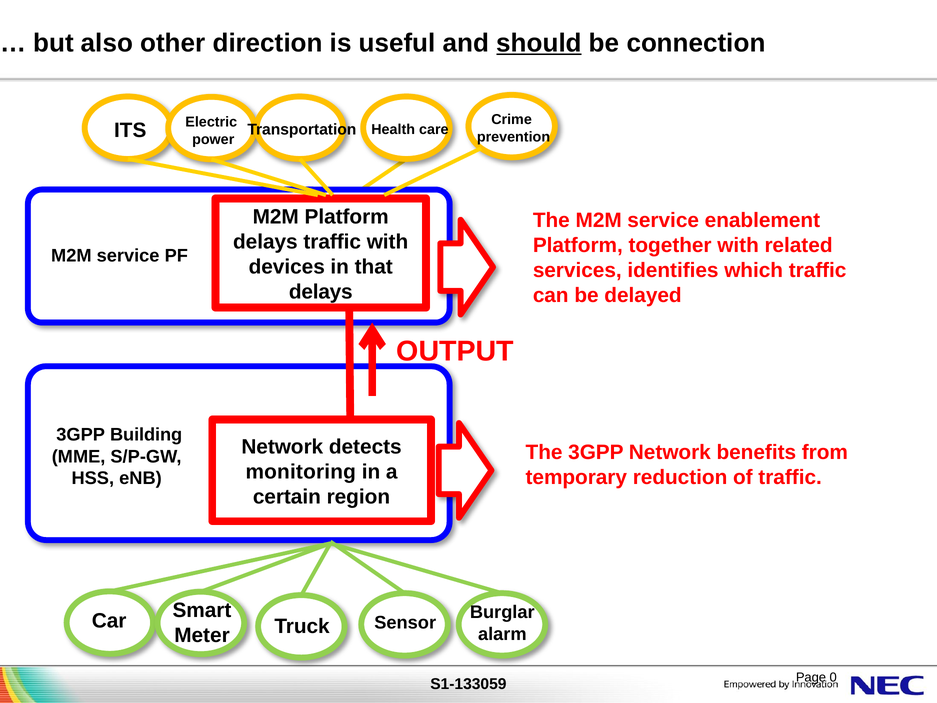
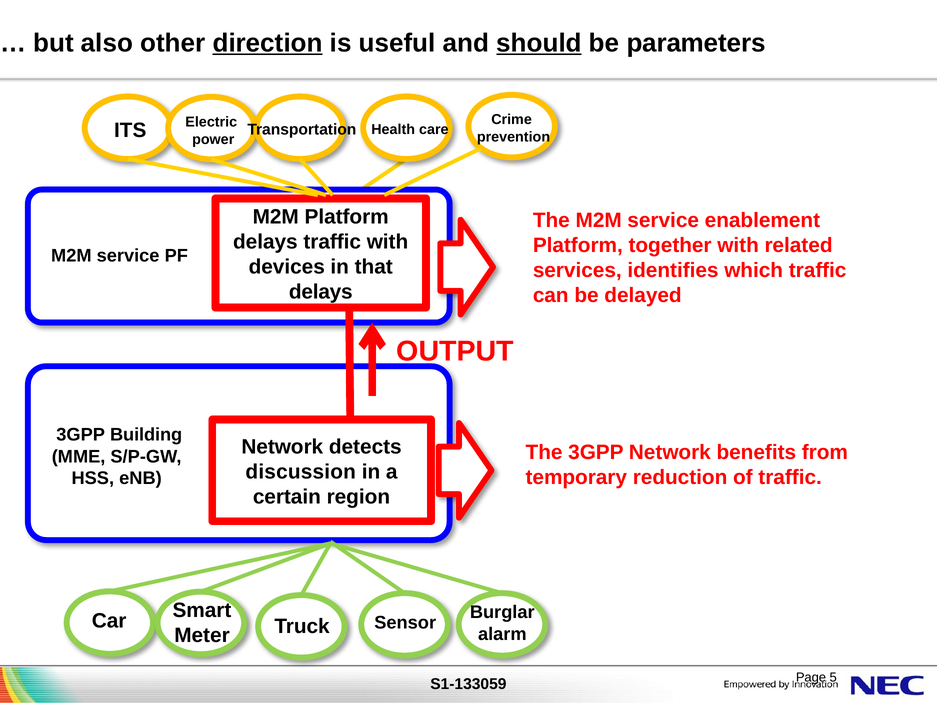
direction underline: none -> present
connection: connection -> parameters
monitoring: monitoring -> discussion
0: 0 -> 5
